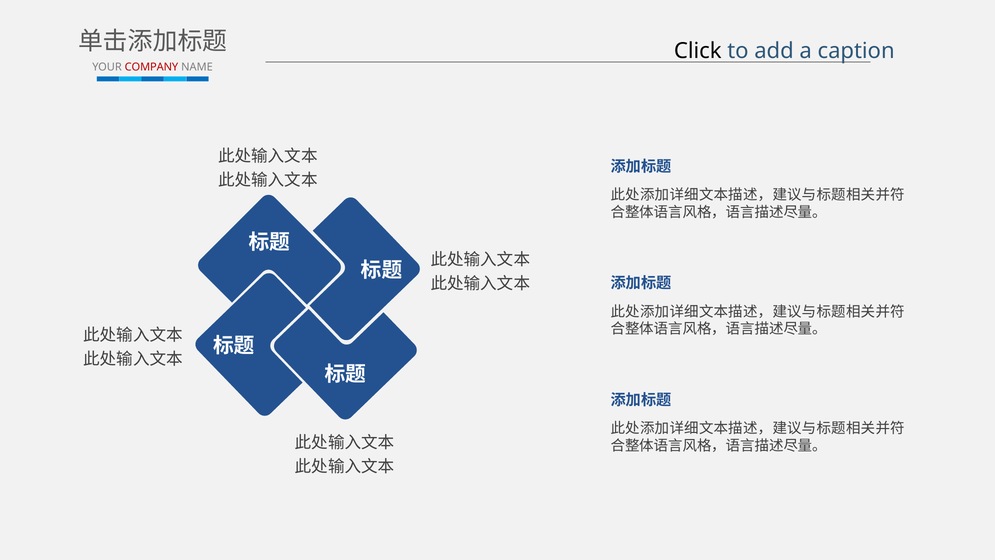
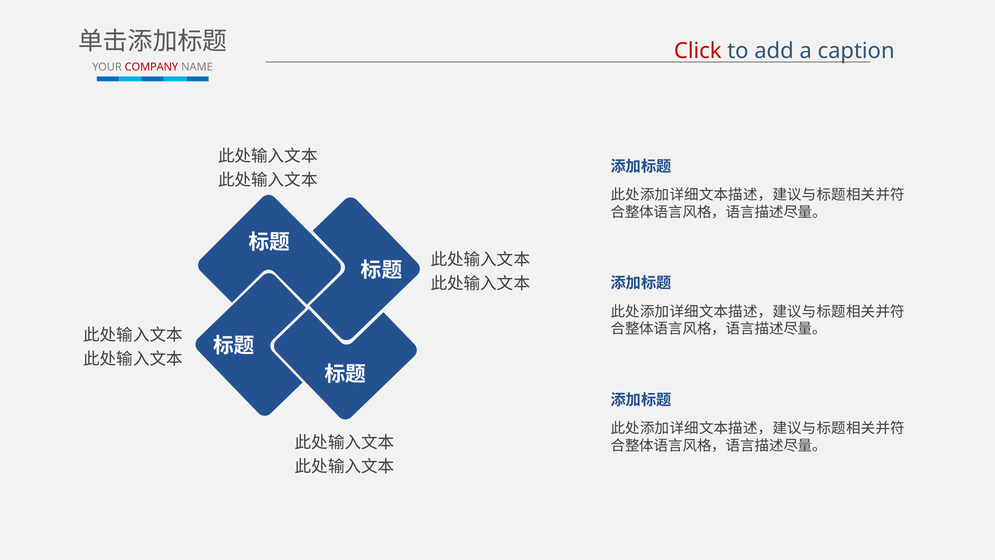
Click colour: black -> red
